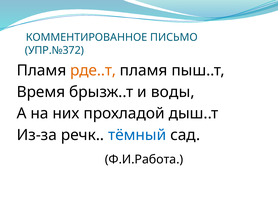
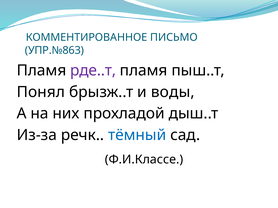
УПР.№372: УПР.№372 -> УПР.№863
рде..т colour: orange -> purple
Время: Время -> Понял
Ф.И.Работа: Ф.И.Работа -> Ф.И.Классе
